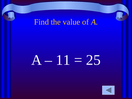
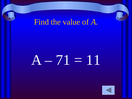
11: 11 -> 71
25: 25 -> 11
